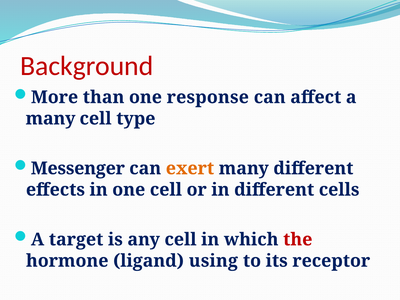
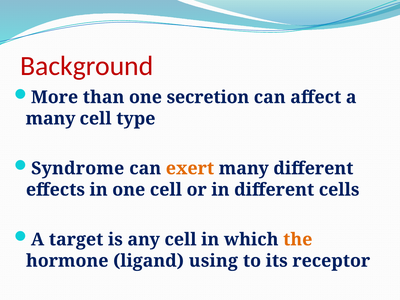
response: response -> secretion
Messenger: Messenger -> Syndrome
the colour: red -> orange
